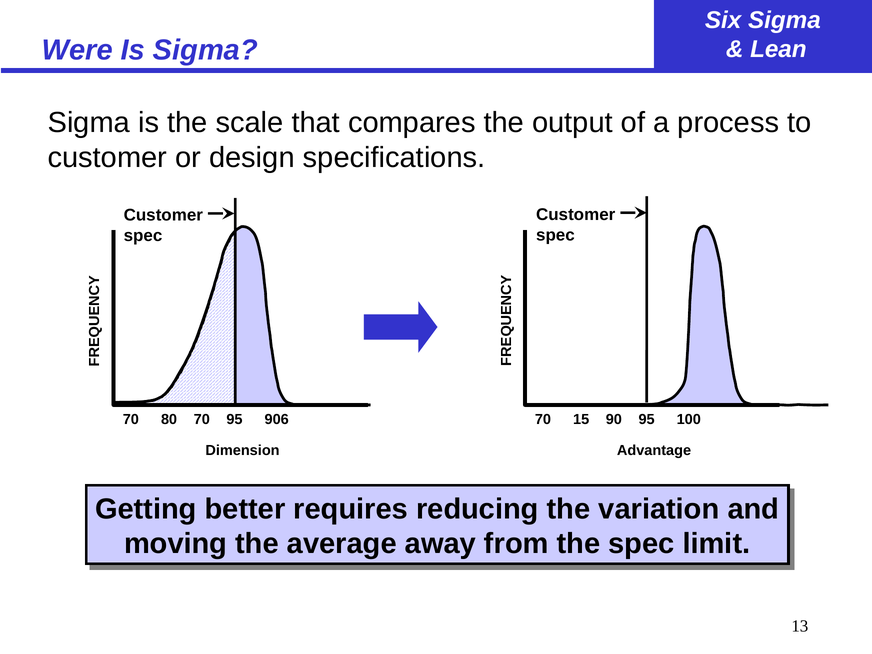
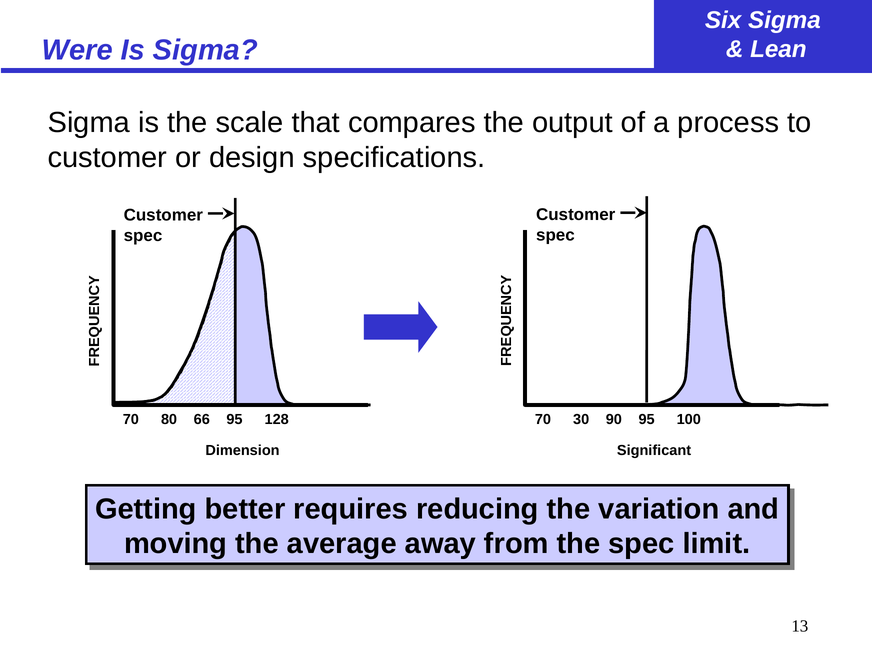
80 70: 70 -> 66
906: 906 -> 128
15: 15 -> 30
Advantage: Advantage -> Significant
